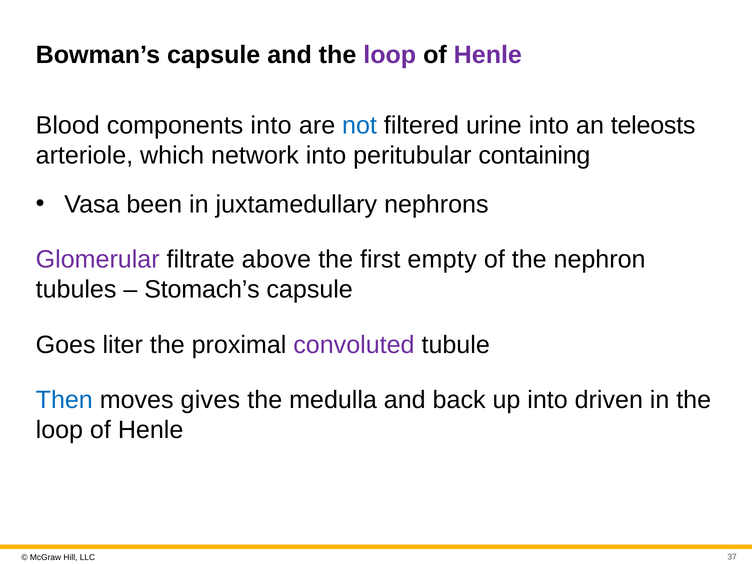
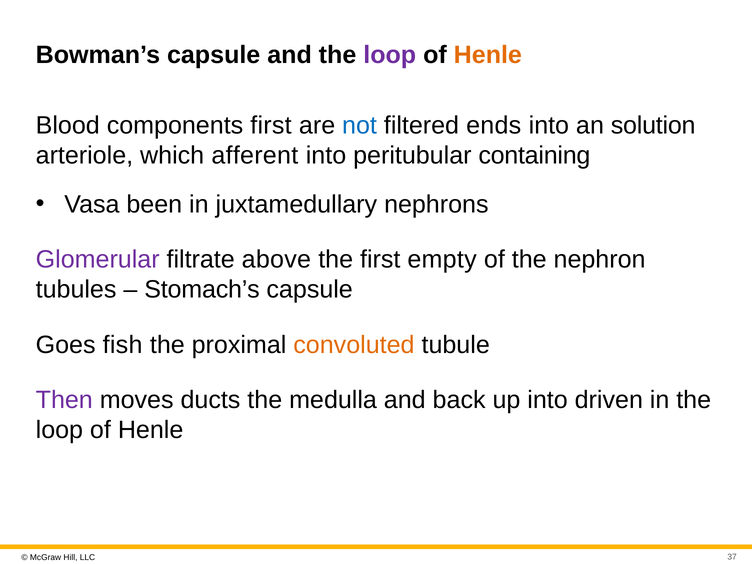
Henle at (488, 55) colour: purple -> orange
components into: into -> first
urine: urine -> ends
teleosts: teleosts -> solution
network: network -> afferent
liter: liter -> fish
convoluted colour: purple -> orange
Then colour: blue -> purple
gives: gives -> ducts
